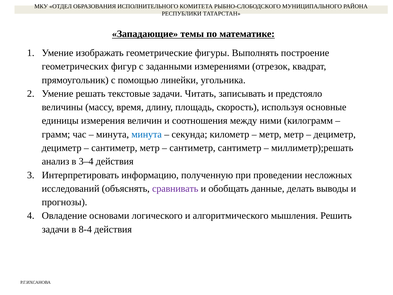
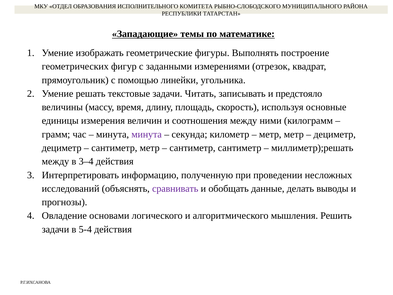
минута at (147, 134) colour: blue -> purple
анализ at (56, 161): анализ -> между
8-4: 8-4 -> 5-4
